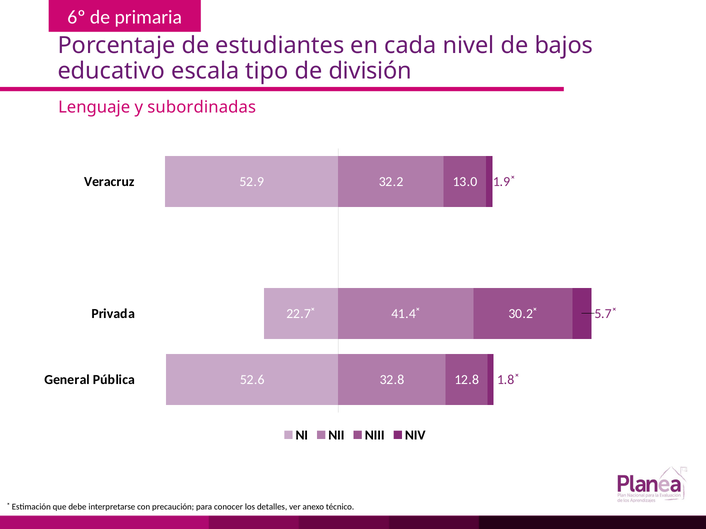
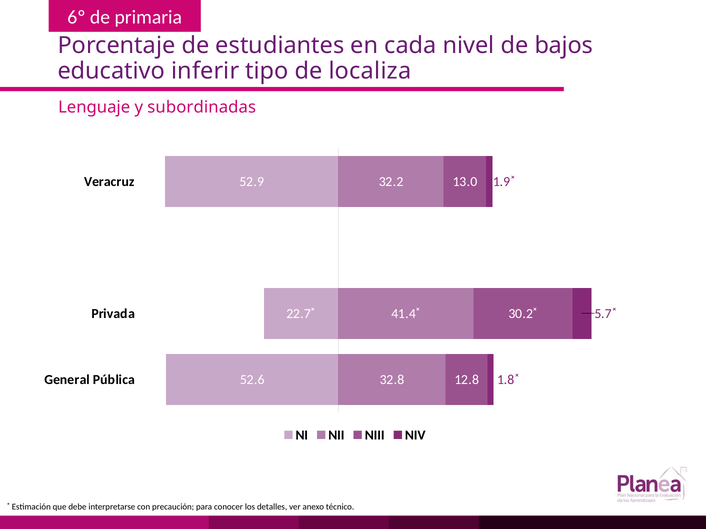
escala: escala -> inferir
división: división -> localiza
